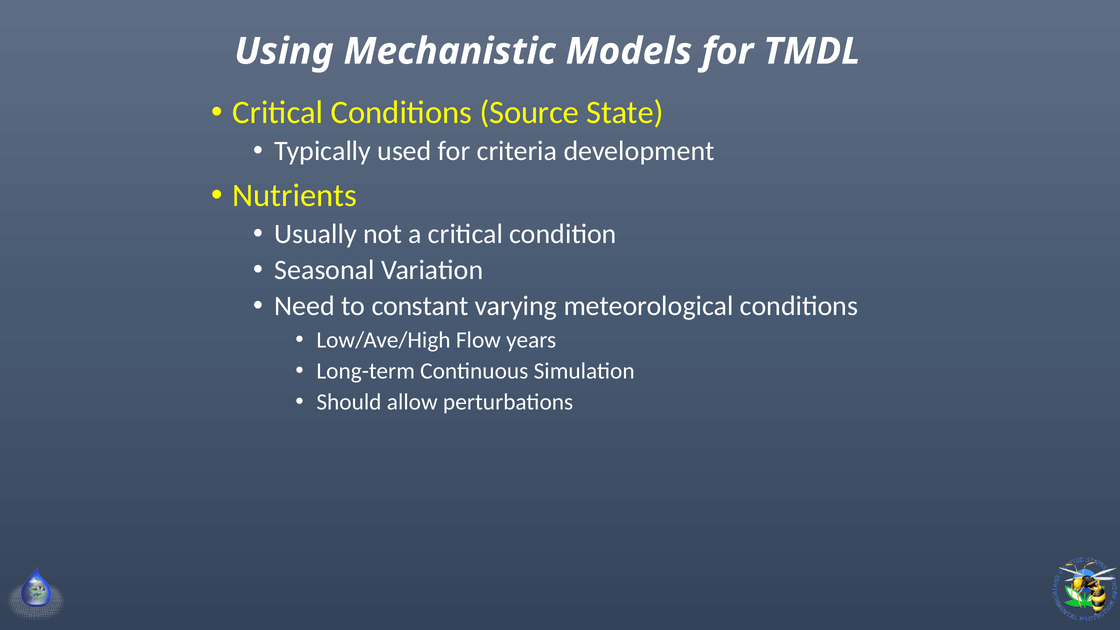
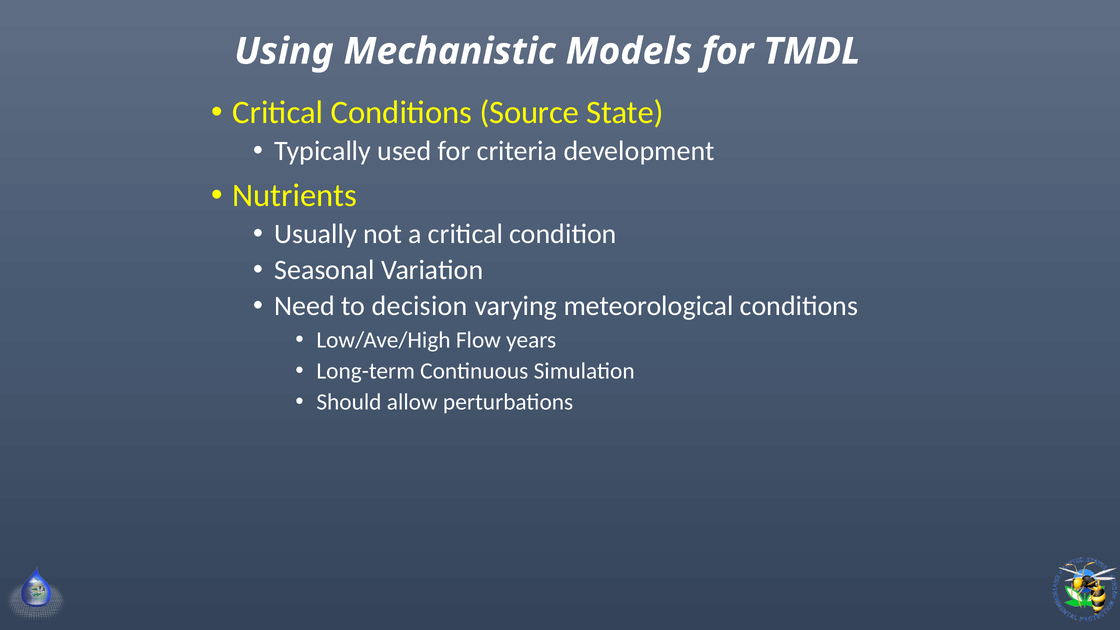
constant: constant -> decision
